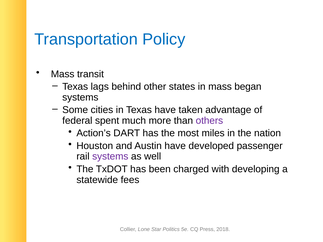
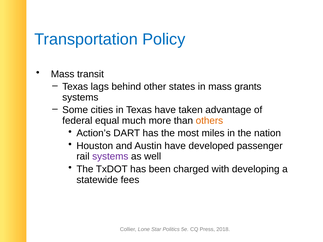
began: began -> grants
spent: spent -> equal
others colour: purple -> orange
